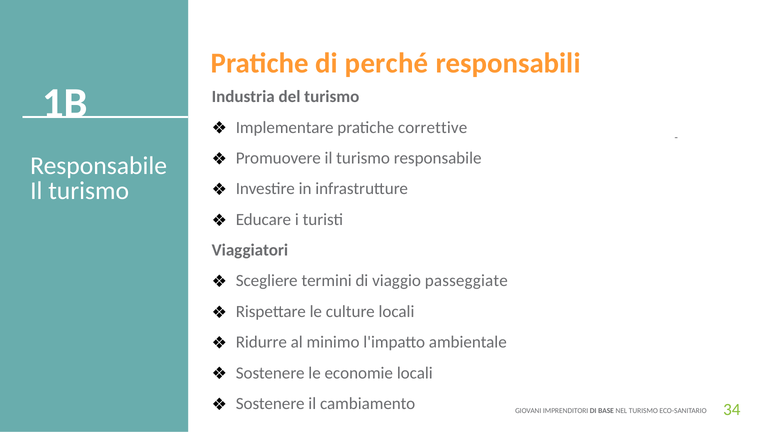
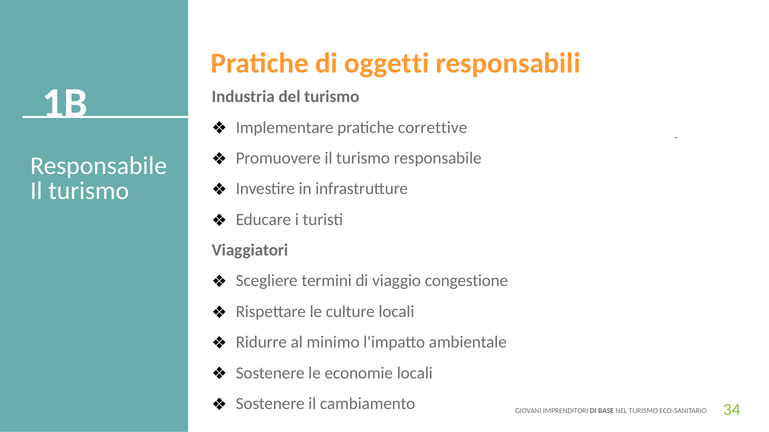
perché: perché -> oggetti
passeggiate: passeggiate -> congestione
